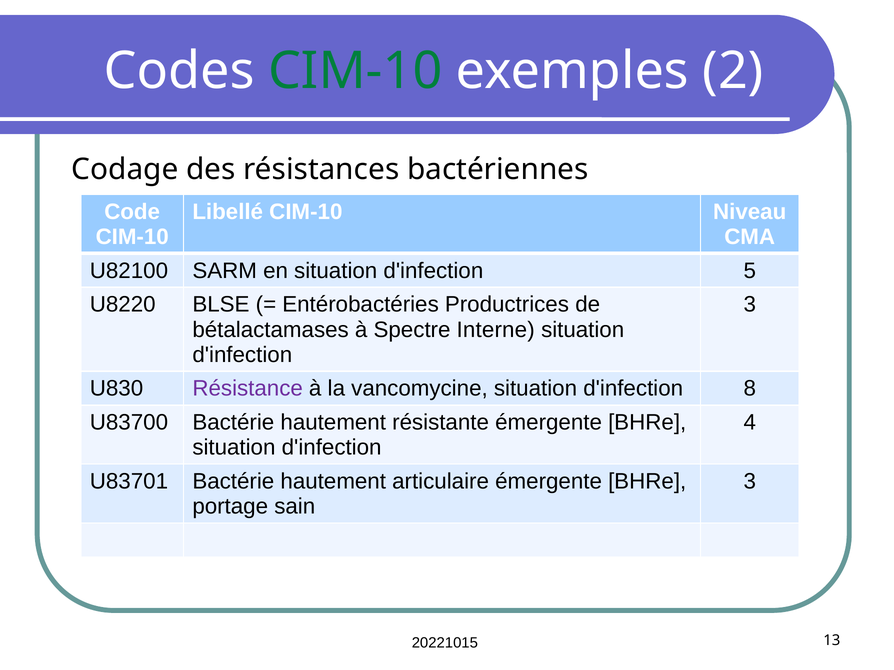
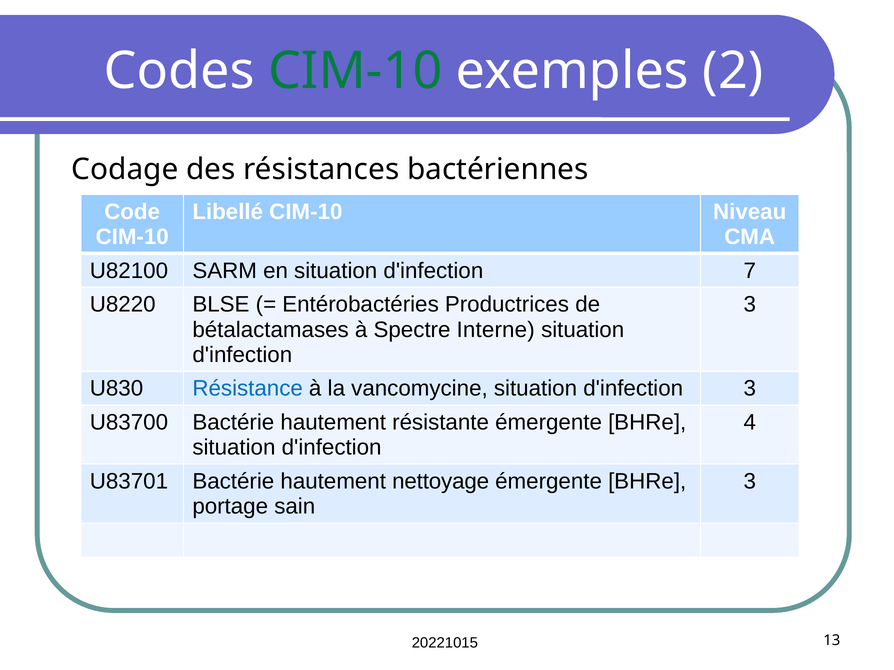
5: 5 -> 7
Résistance colour: purple -> blue
vancomycine situation d'infection 8: 8 -> 3
articulaire: articulaire -> nettoyage
